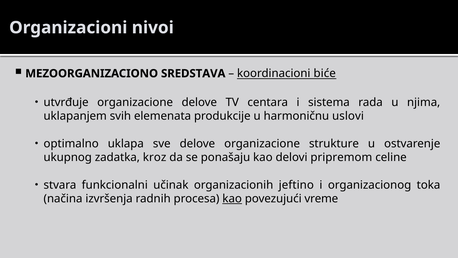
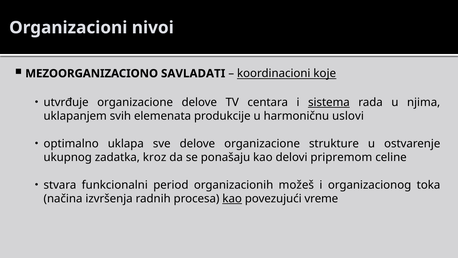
SREDSTAVA: SREDSTAVA -> SAVLADATI
biće: biće -> koje
sistema underline: none -> present
učinak: učinak -> period
jeftino: jeftino -> možeš
